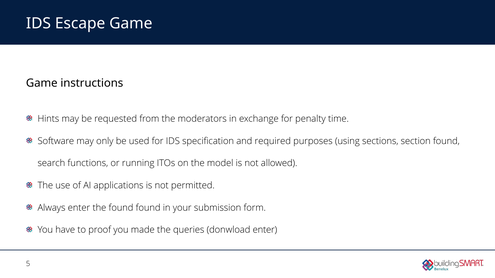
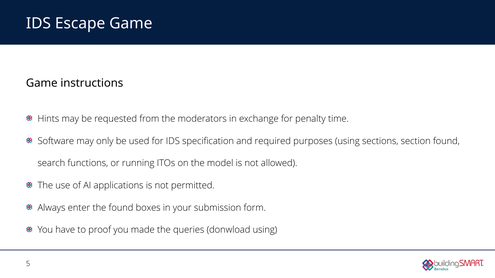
found found: found -> boxes
donwload enter: enter -> using
